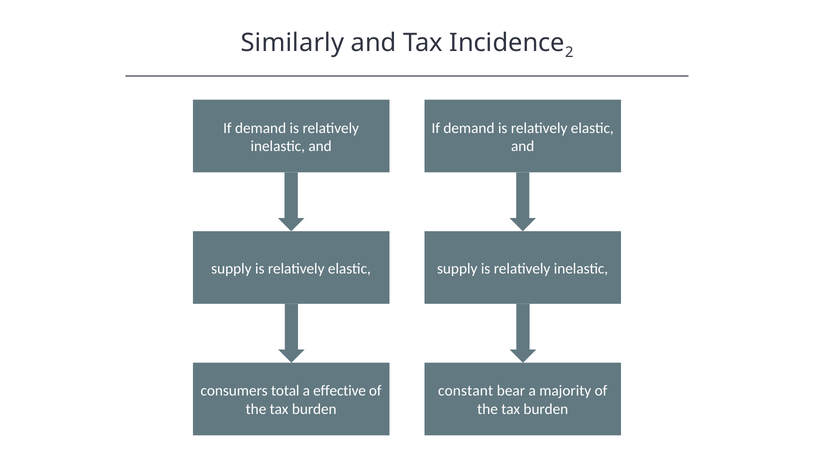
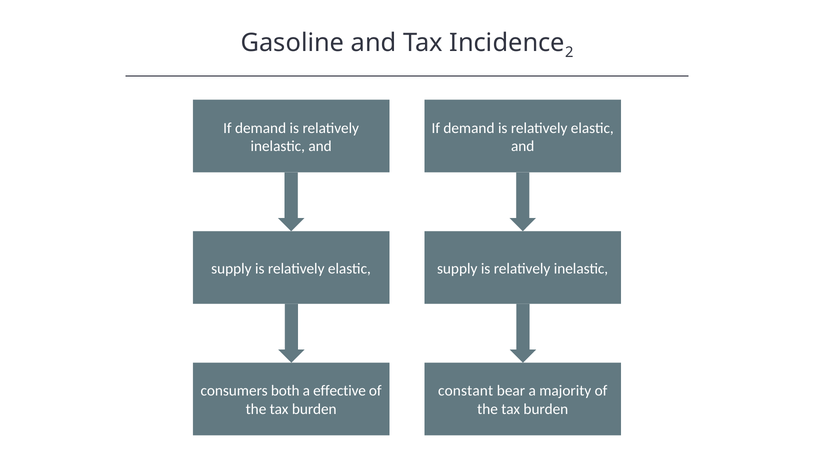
Similarly: Similarly -> Gasoline
total: total -> both
